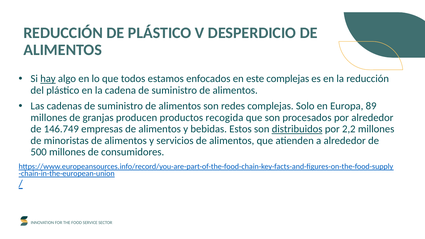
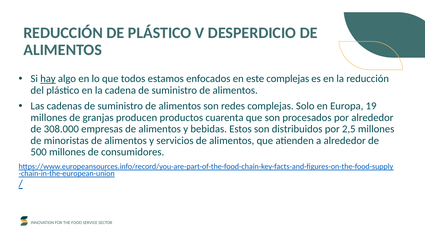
89: 89 -> 19
recogida: recogida -> cuarenta
146.749: 146.749 -> 308.000
distribuidos underline: present -> none
2,2: 2,2 -> 2,5
